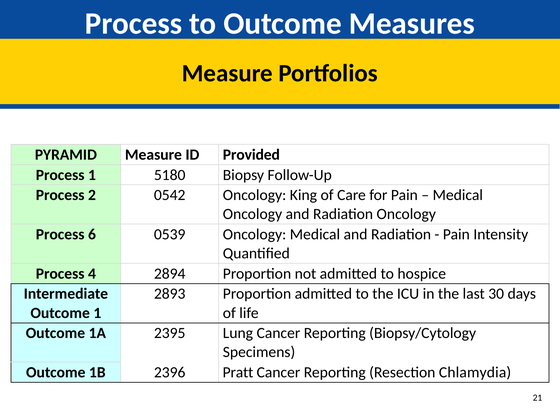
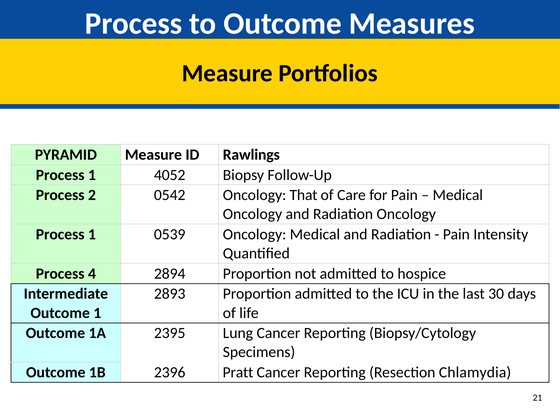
Provided: Provided -> Rawlings
5180: 5180 -> 4052
King: King -> That
6 at (92, 234): 6 -> 1
